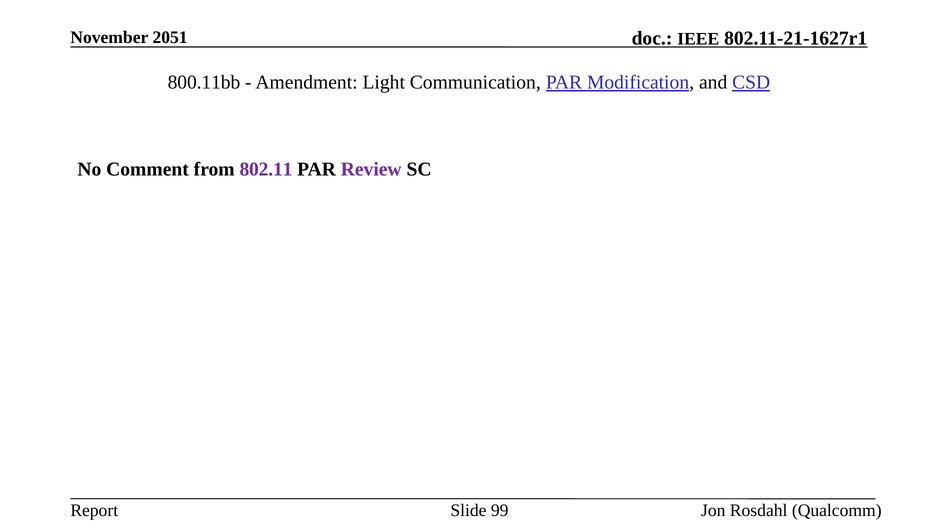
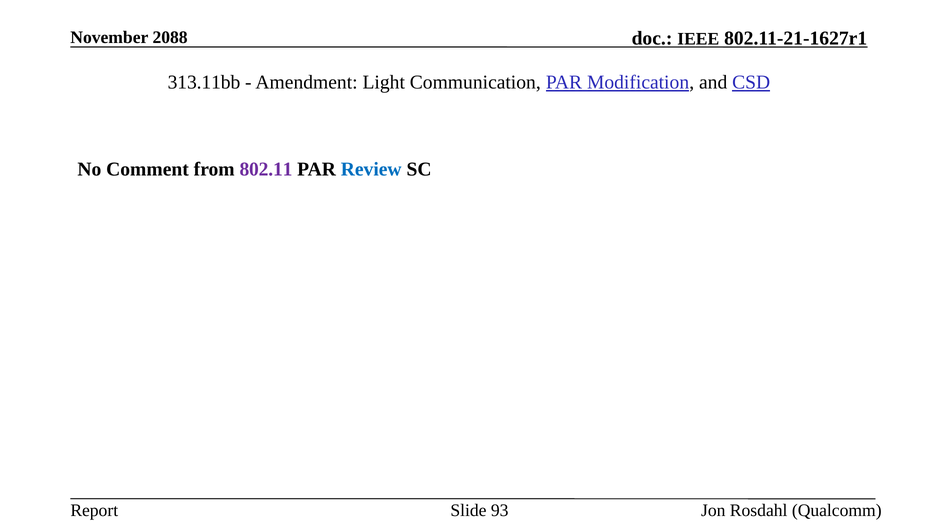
2051: 2051 -> 2088
800.11bb: 800.11bb -> 313.11bb
Review colour: purple -> blue
99: 99 -> 93
